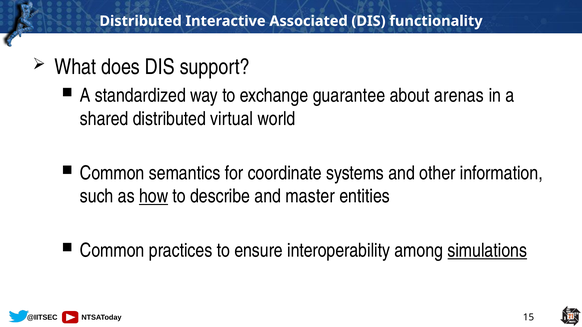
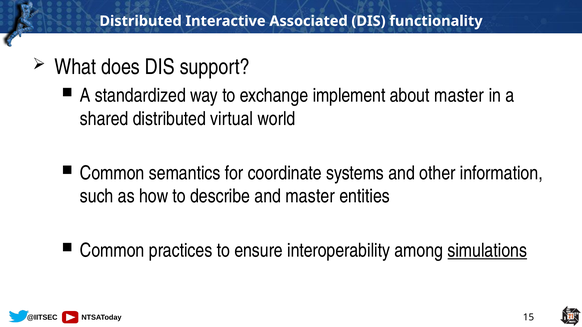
guarantee: guarantee -> implement
about arenas: arenas -> master
how underline: present -> none
